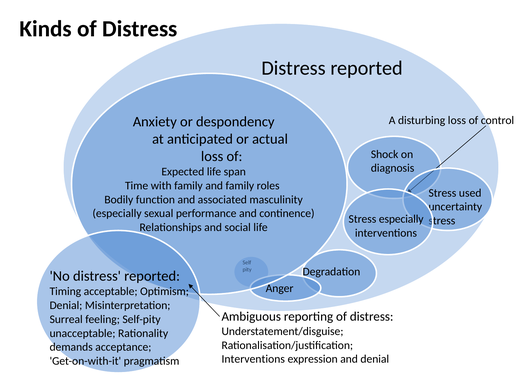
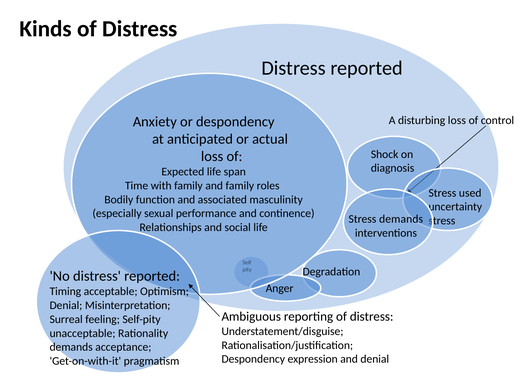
Stress especially: especially -> demands
Interventions at (253, 359): Interventions -> Despondency
